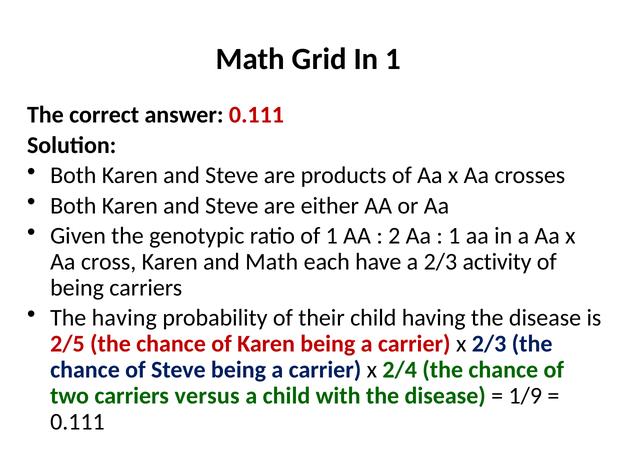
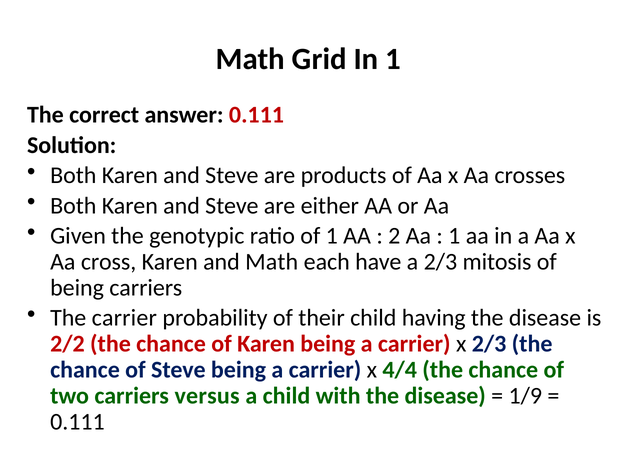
activity: activity -> mitosis
The having: having -> carrier
2/5: 2/5 -> 2/2
2/4: 2/4 -> 4/4
